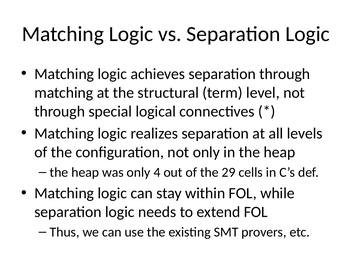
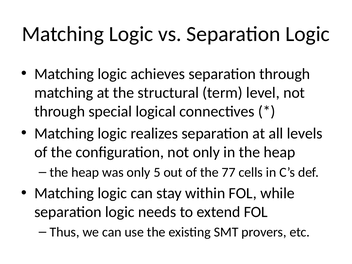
4: 4 -> 5
29: 29 -> 77
